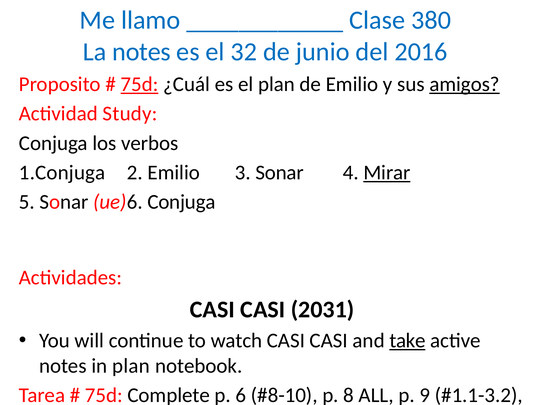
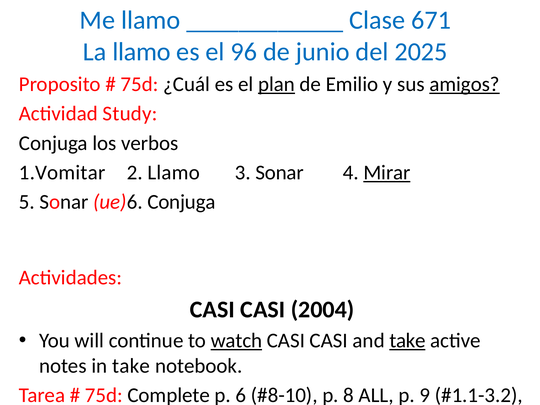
380: 380 -> 671
La notes: notes -> llamo
32: 32 -> 96
2016: 2016 -> 2025
75d at (139, 84) underline: present -> none
plan at (276, 84) underline: none -> present
1.Conjuga: 1.Conjuga -> 1.Vomitar
2 Emilio: Emilio -> Llamo
2031: 2031 -> 2004
watch underline: none -> present
in plan: plan -> take
